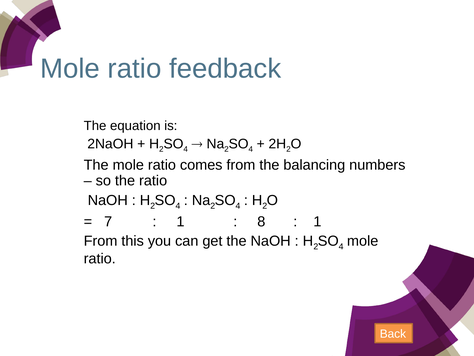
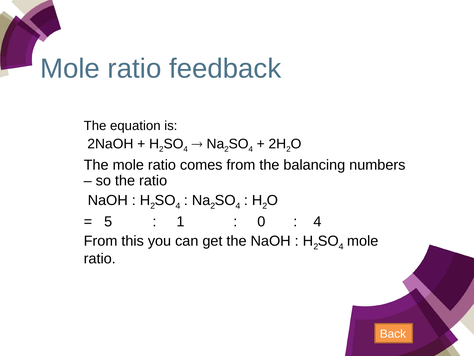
7: 7 -> 5
8: 8 -> 0
1 at (317, 221): 1 -> 4
